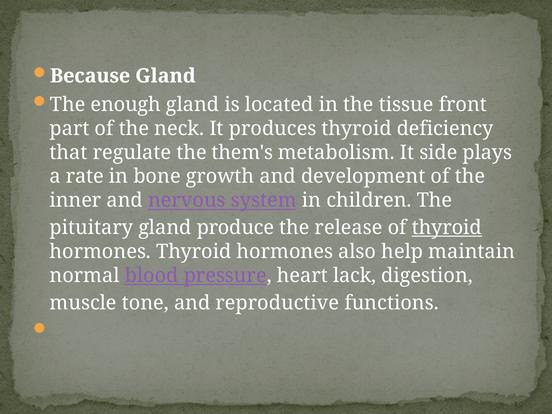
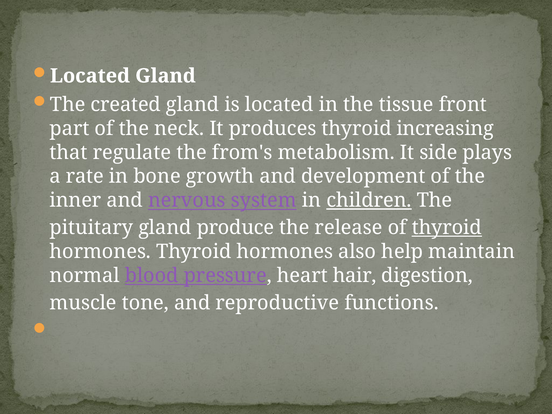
Because at (90, 76): Because -> Located
enough: enough -> created
deficiency: deficiency -> increasing
them's: them's -> from's
children underline: none -> present
lack: lack -> hair
